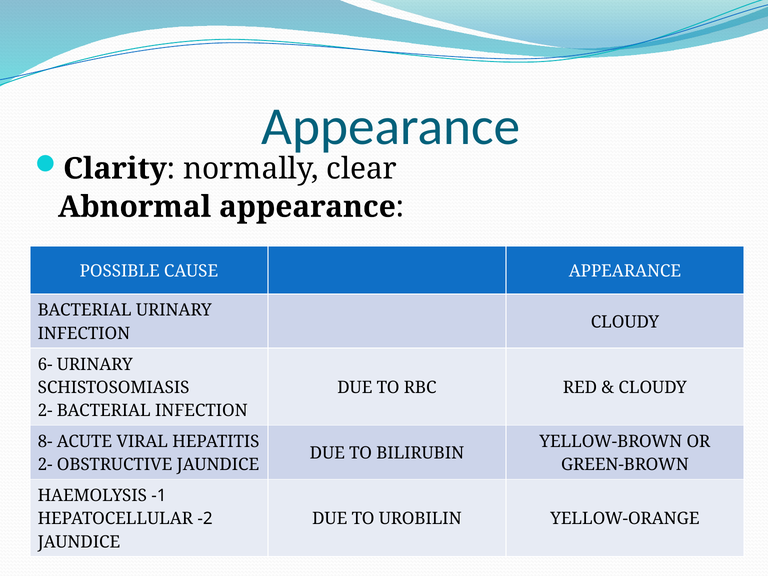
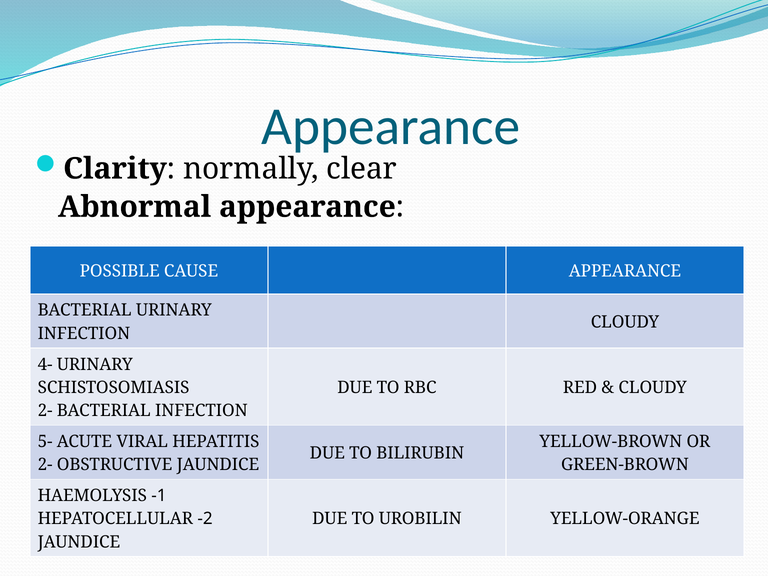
6-: 6- -> 4-
8-: 8- -> 5-
